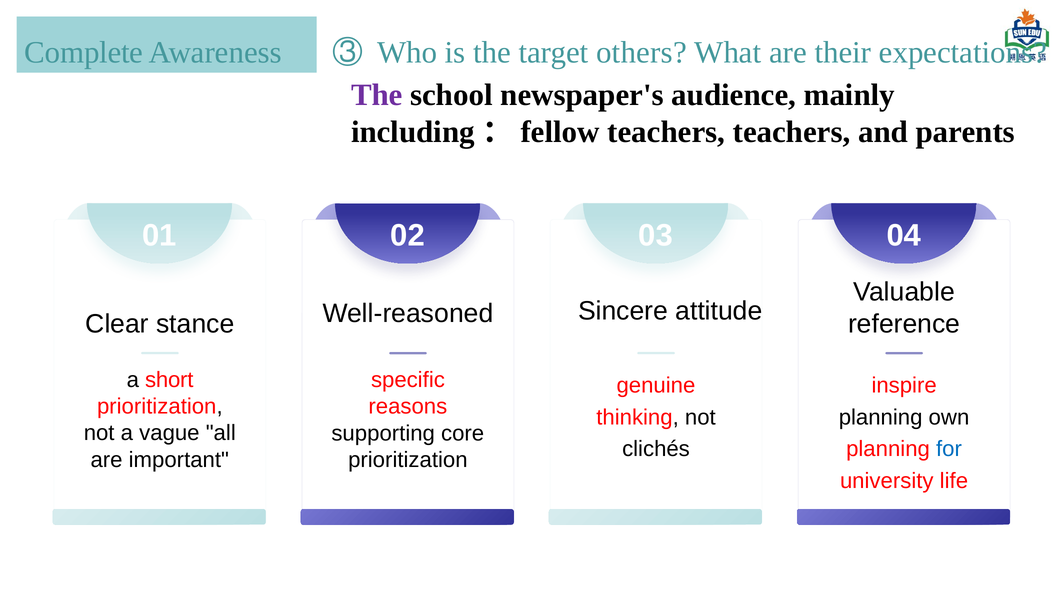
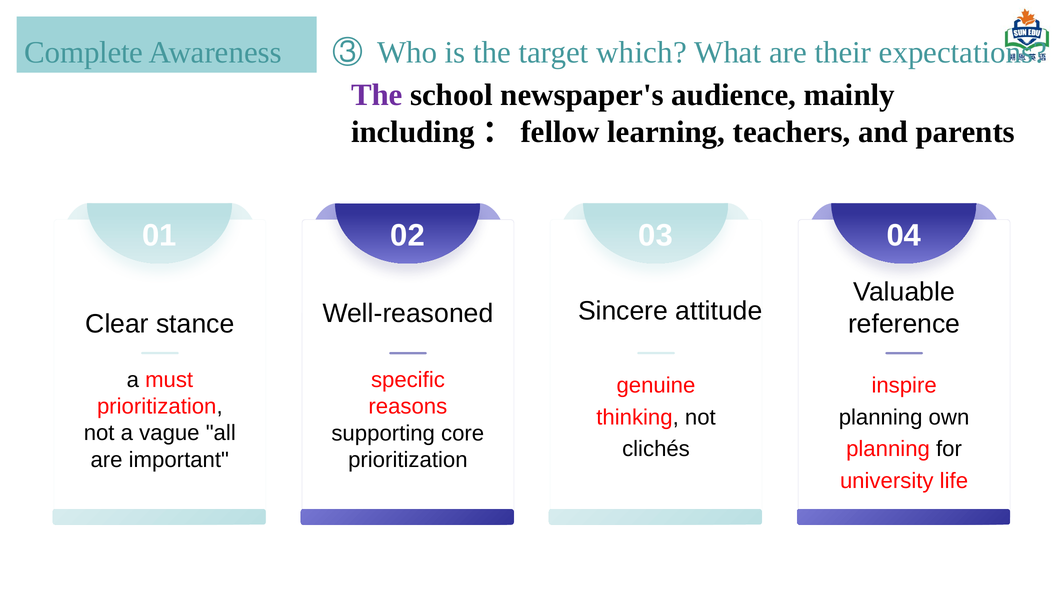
others: others -> which
teachers at (666, 132): teachers -> learning
short: short -> must
for colour: blue -> black
